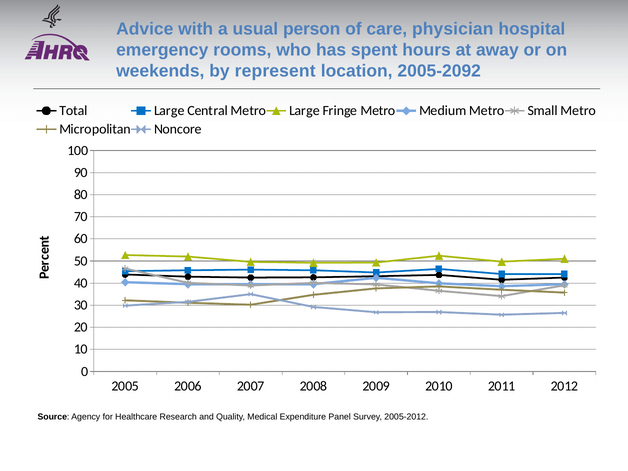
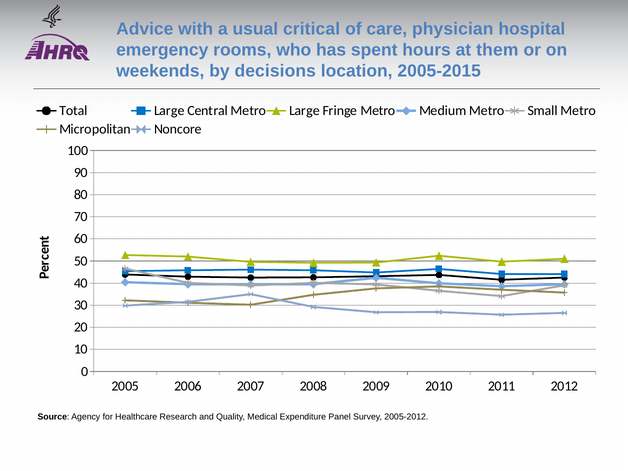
person: person -> critical
away: away -> them
represent: represent -> decisions
2005-2092: 2005-2092 -> 2005-2015
